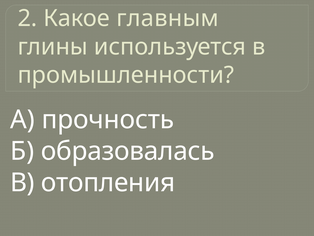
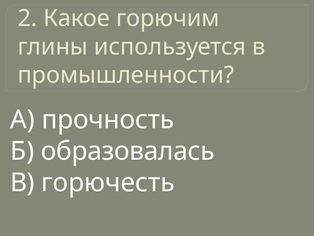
главным: главным -> горючим
отопления: отопления -> горючесть
